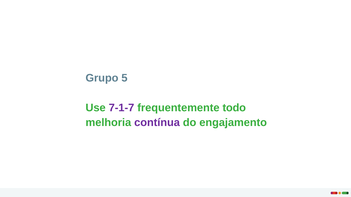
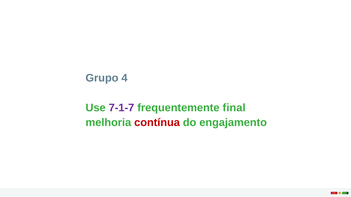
5: 5 -> 4
todo: todo -> final
contínua colour: purple -> red
